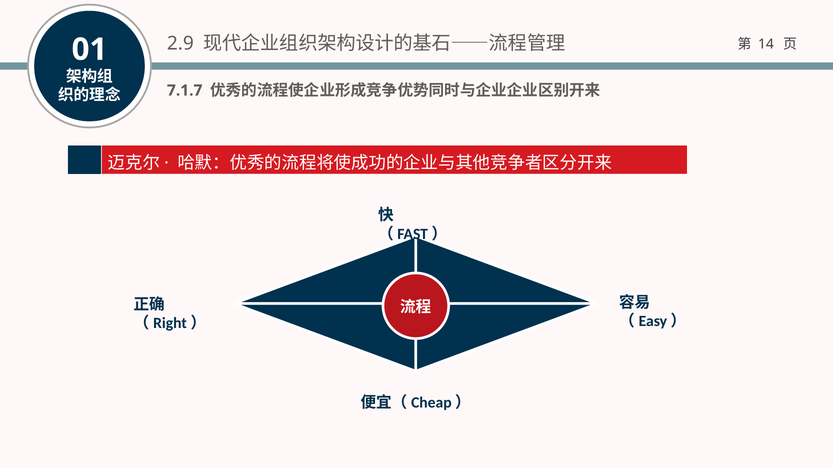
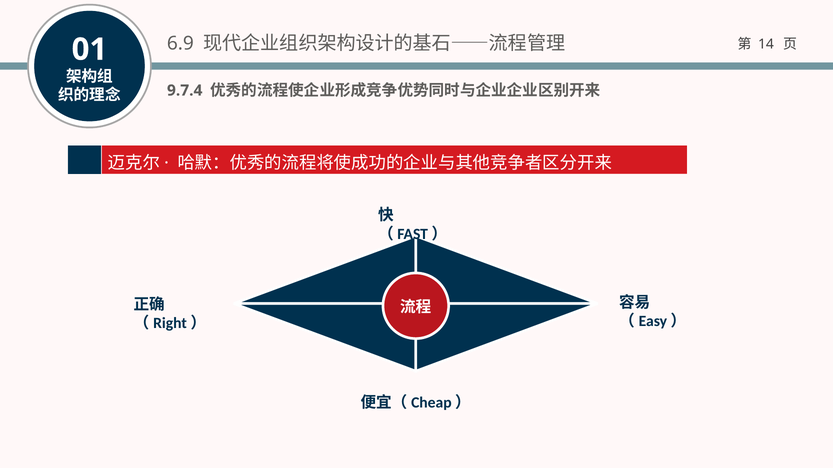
2.9: 2.9 -> 6.9
7.1.7: 7.1.7 -> 9.7.4
